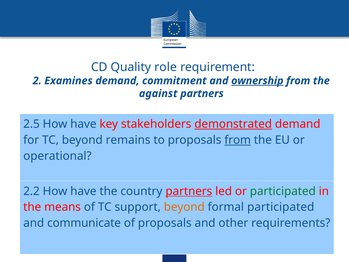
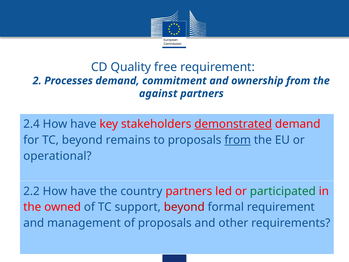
role: role -> free
Examines: Examines -> Processes
ownership underline: present -> none
2.5: 2.5 -> 2.4
partners at (189, 191) underline: present -> none
means: means -> owned
beyond at (184, 207) colour: orange -> red
formal participated: participated -> requirement
communicate: communicate -> management
